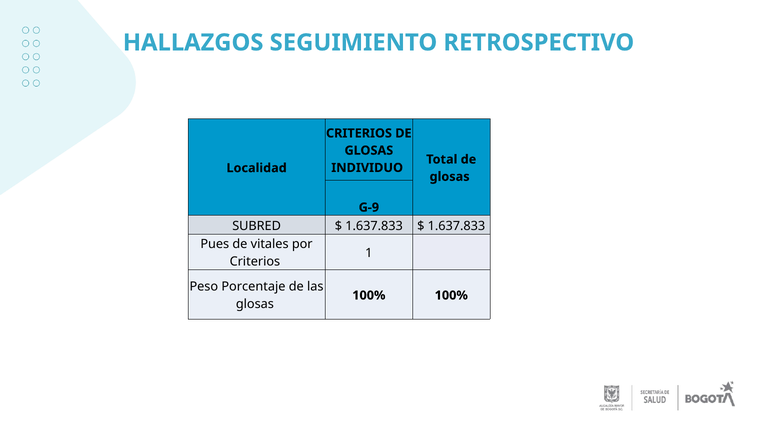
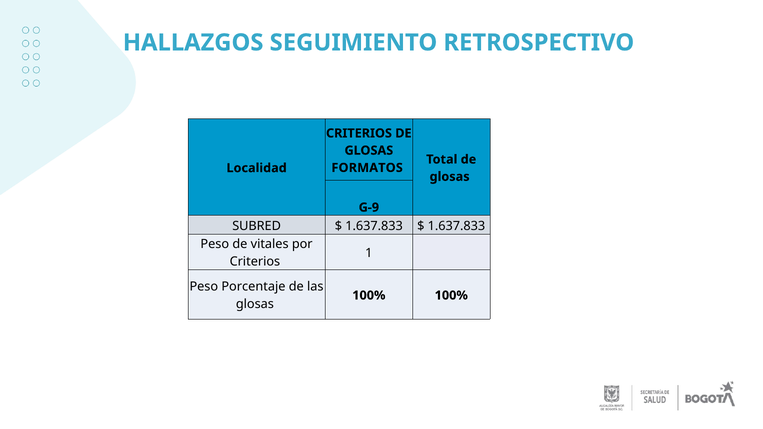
INDIVIDUO: INDIVIDUO -> FORMATOS
Pues at (215, 244): Pues -> Peso
